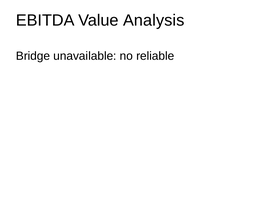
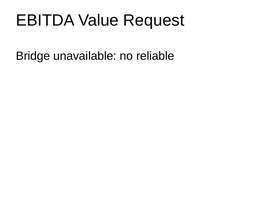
Analysis: Analysis -> Request
